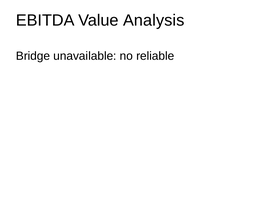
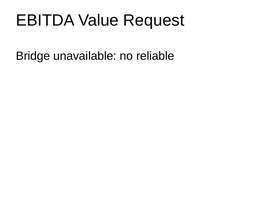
Analysis: Analysis -> Request
